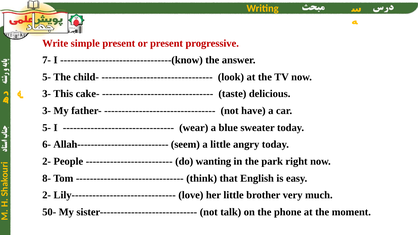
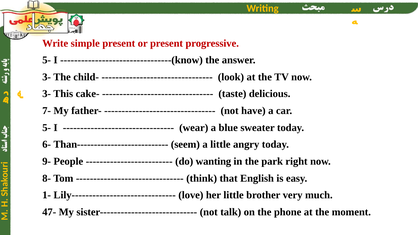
7- at (47, 60): 7- -> 5-
5- at (47, 77): 5- -> 3-
3- at (47, 111): 3- -> 7-
Allah---------------------------: Allah--------------------------- -> Than---------------------------
2- at (47, 162): 2- -> 9-
2- at (47, 195): 2- -> 1-
50-: 50- -> 47-
